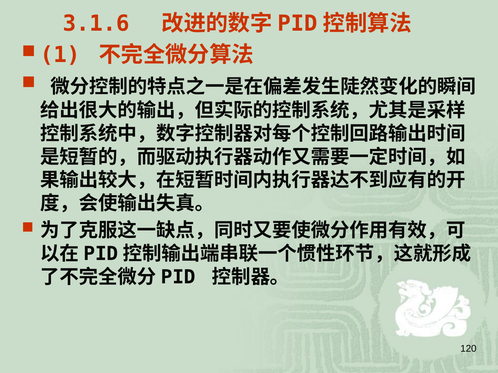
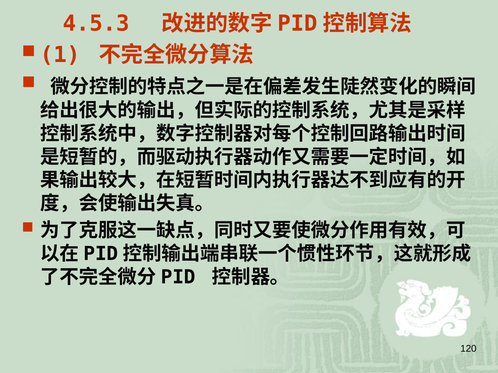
3.1.6: 3.1.6 -> 4.5.3
